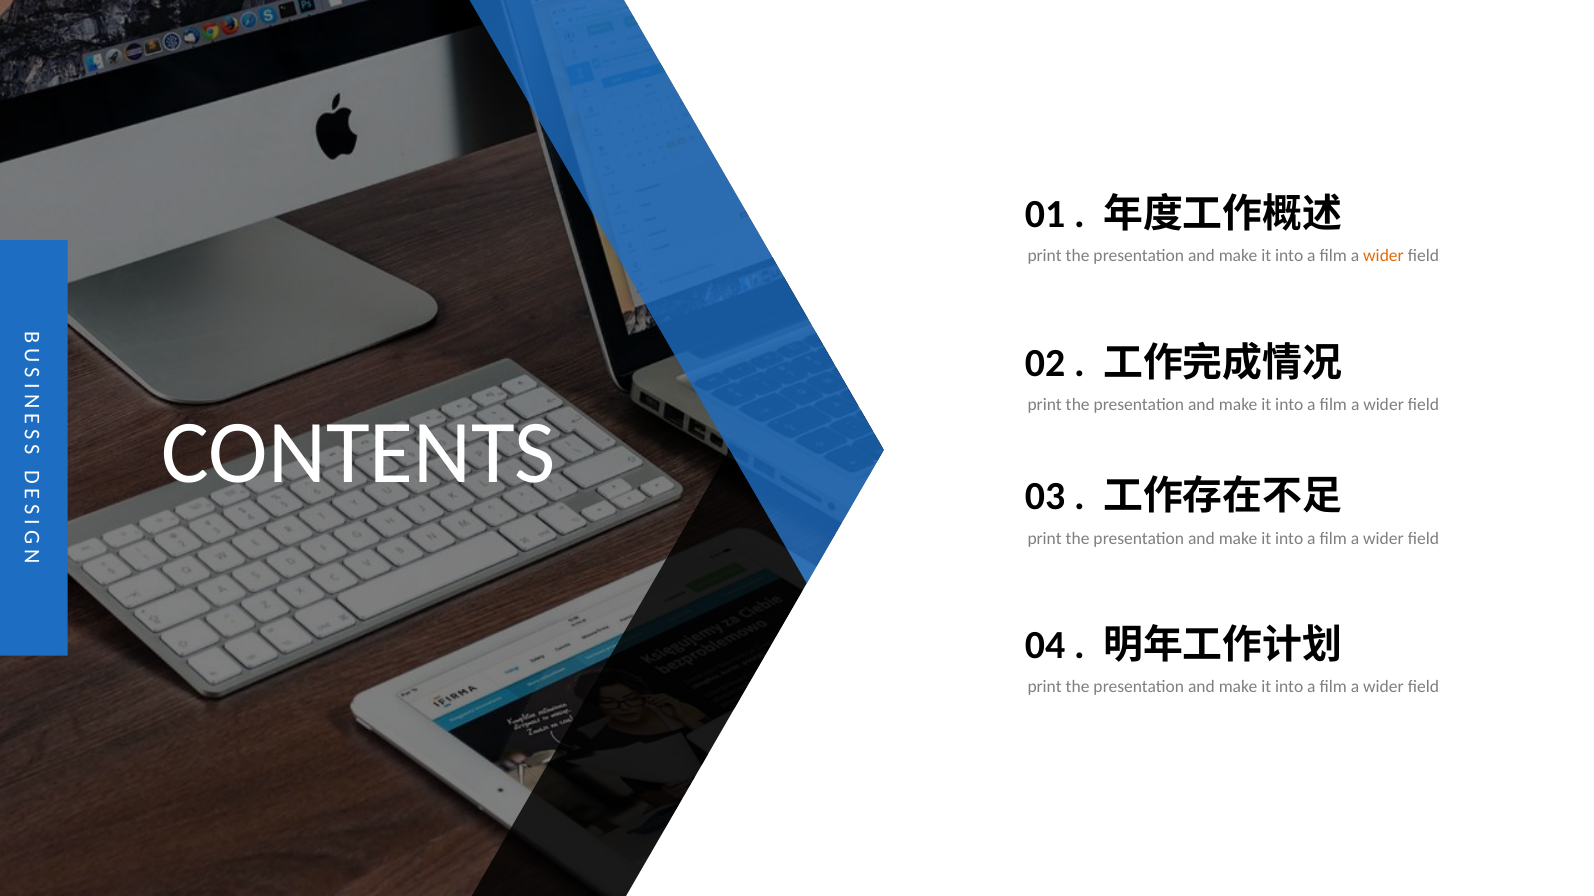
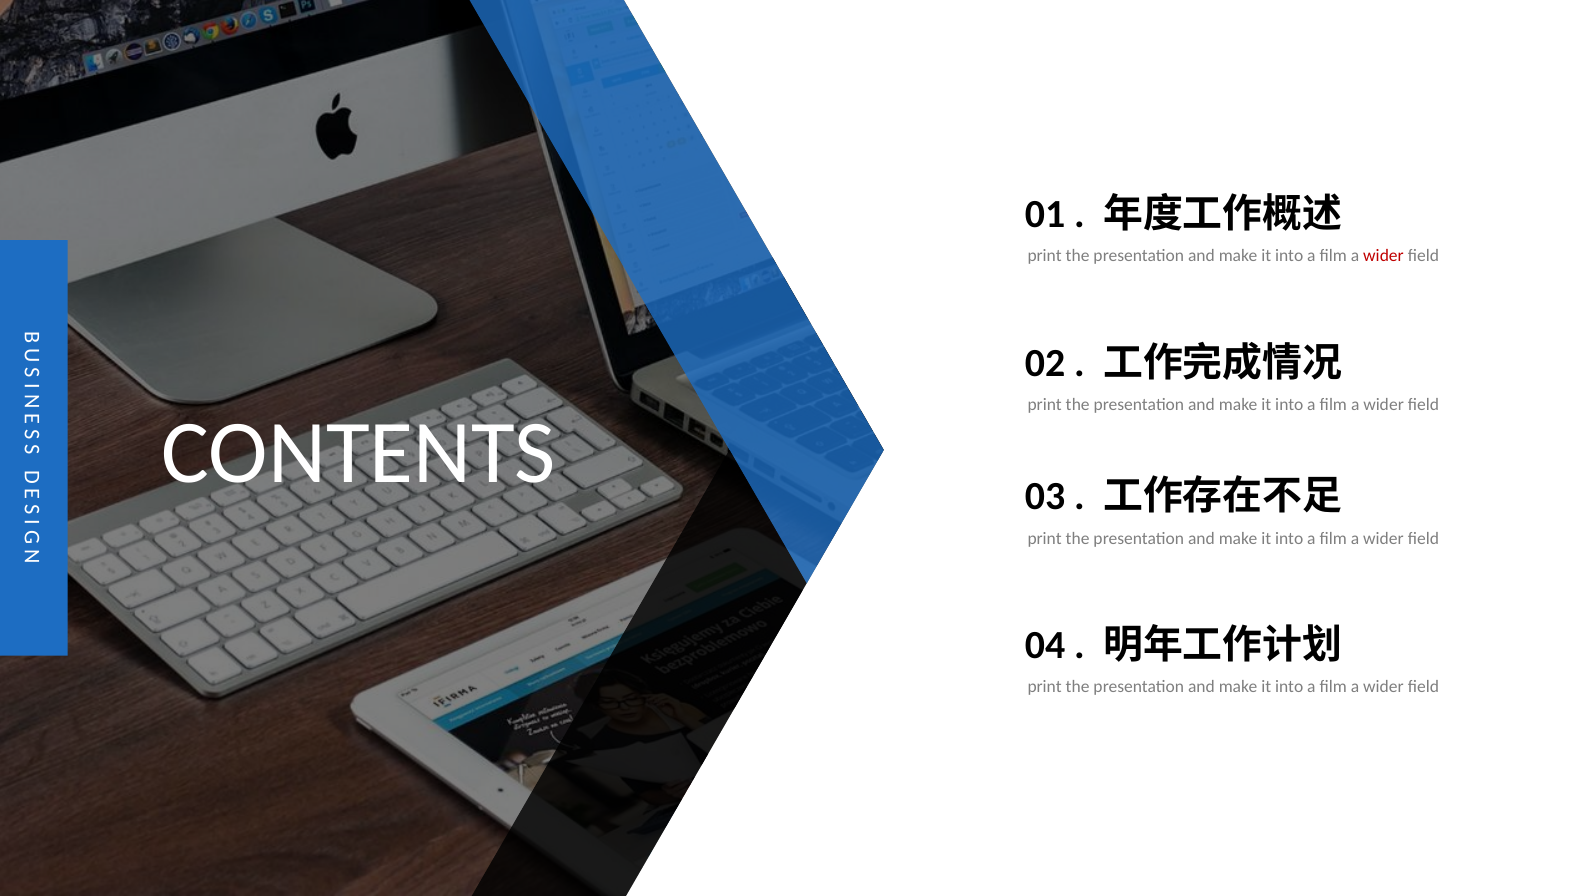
wider at (1383, 256) colour: orange -> red
